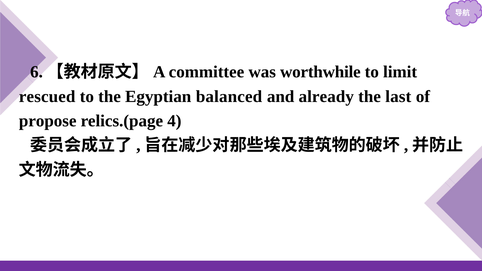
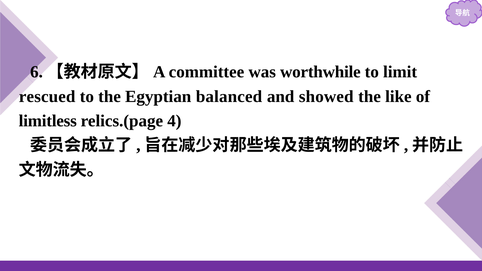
already: already -> showed
last: last -> like
propose: propose -> limitless
